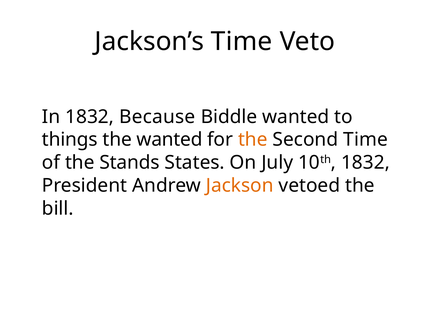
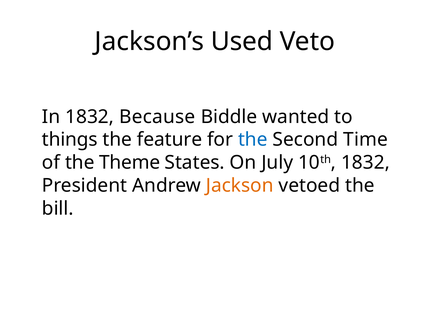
Jackson’s Time: Time -> Used
the wanted: wanted -> feature
the at (253, 140) colour: orange -> blue
Stands: Stands -> Theme
